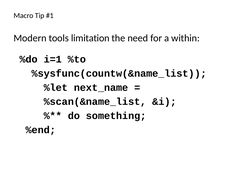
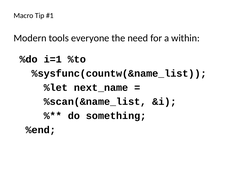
limitation: limitation -> everyone
